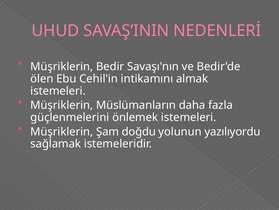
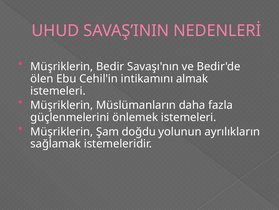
yazılıyordu: yazılıyordu -> ayrılıkların
